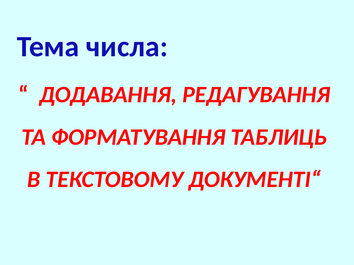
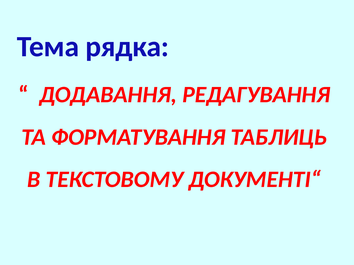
числа: числа -> рядка
